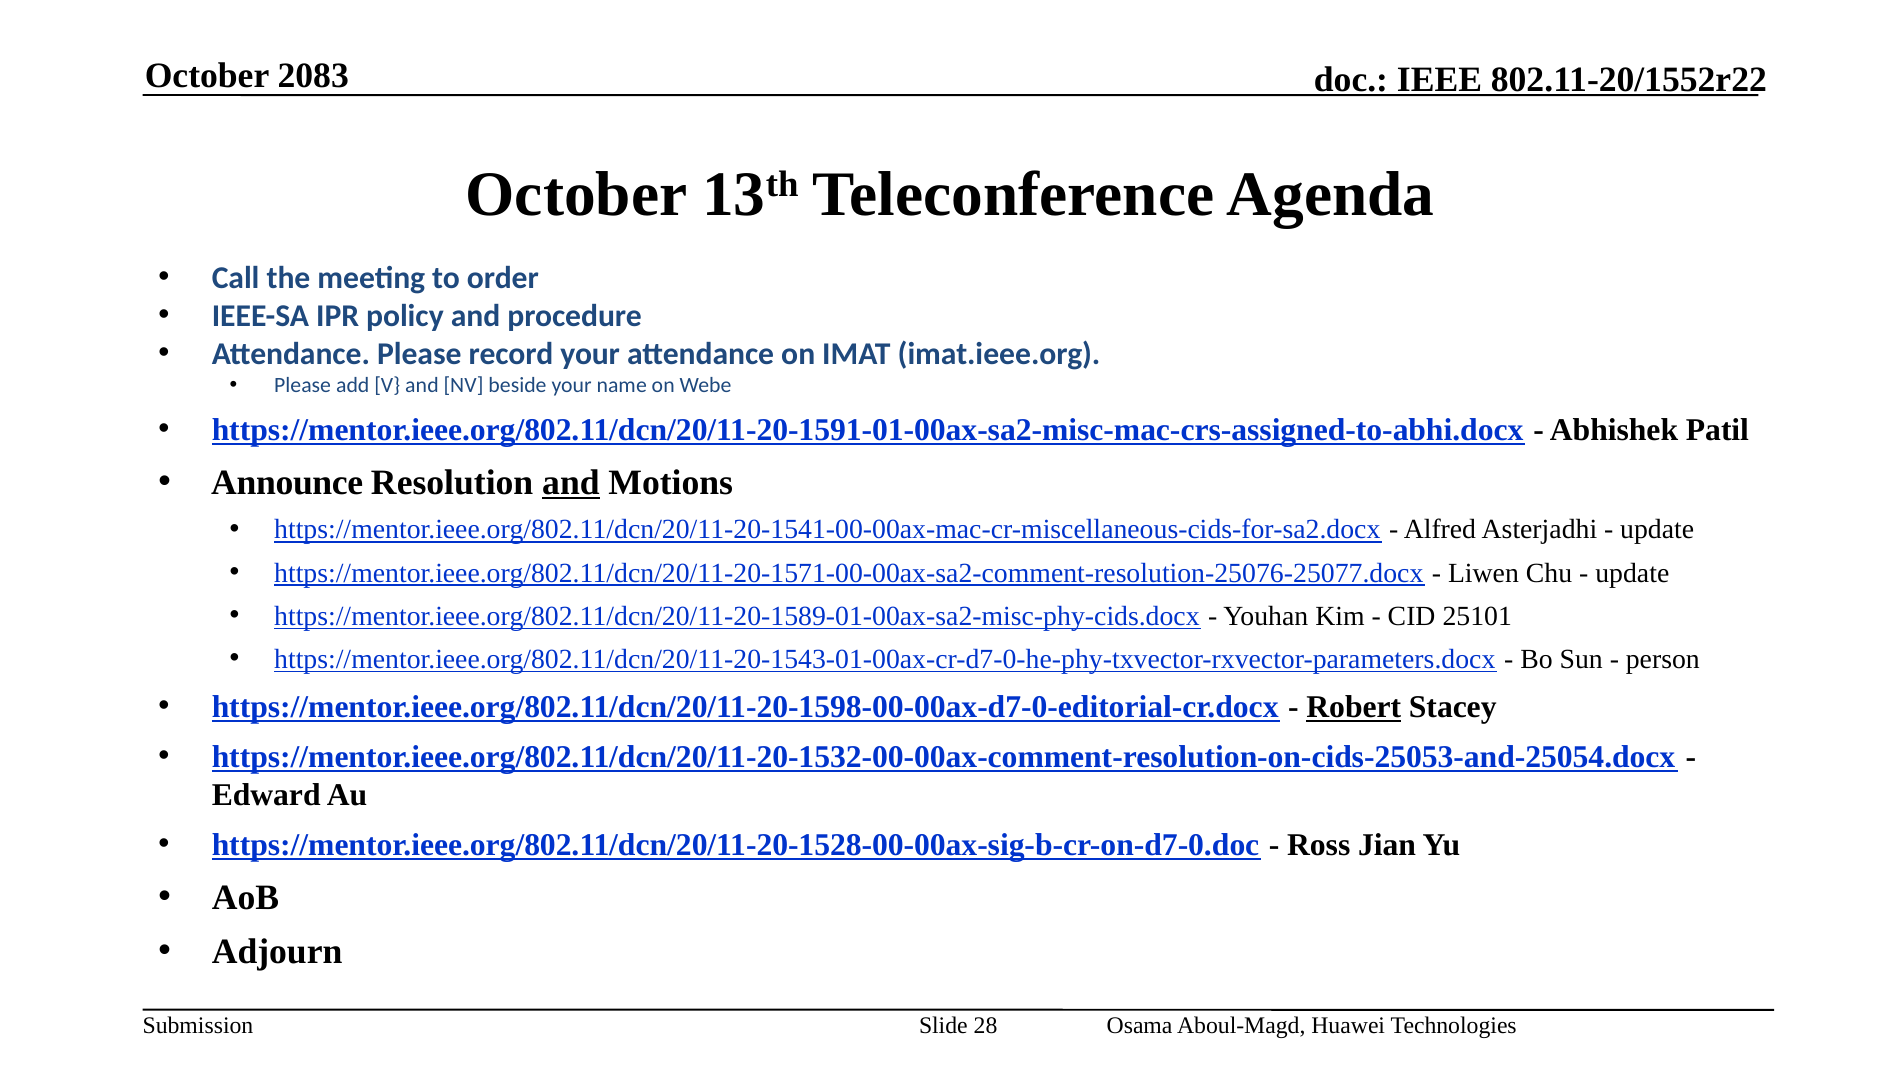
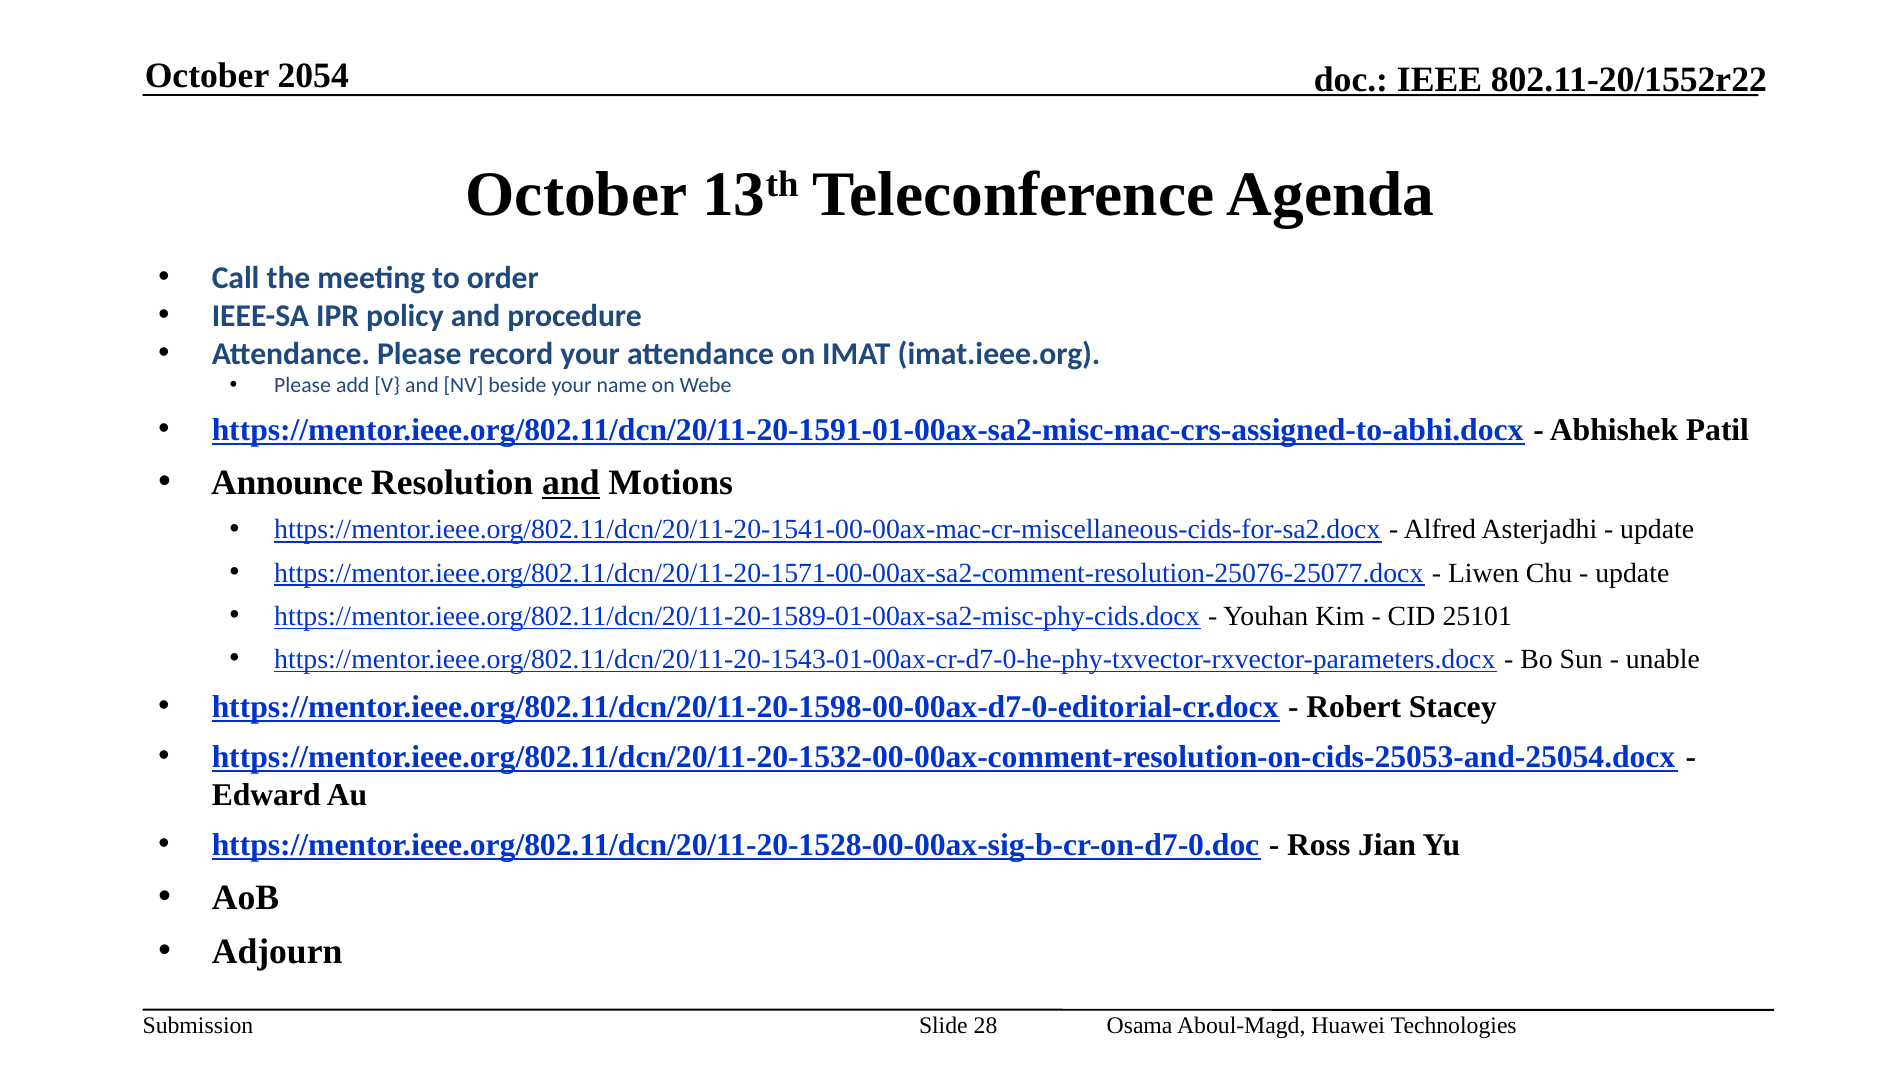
2083: 2083 -> 2054
person: person -> unable
Robert underline: present -> none
